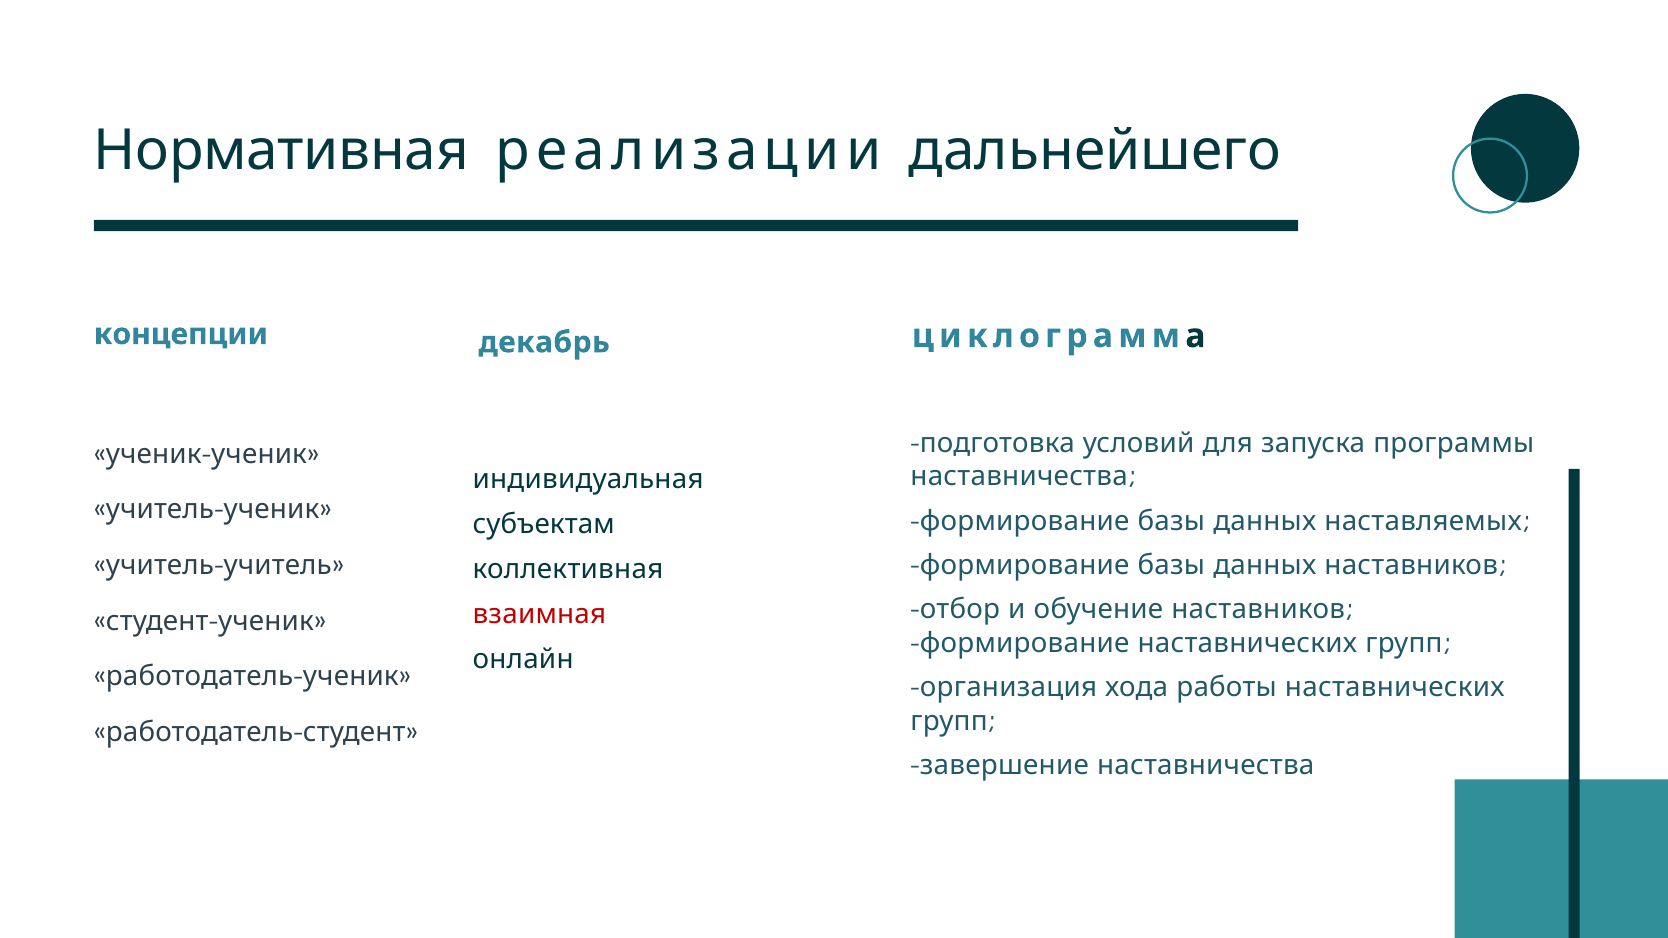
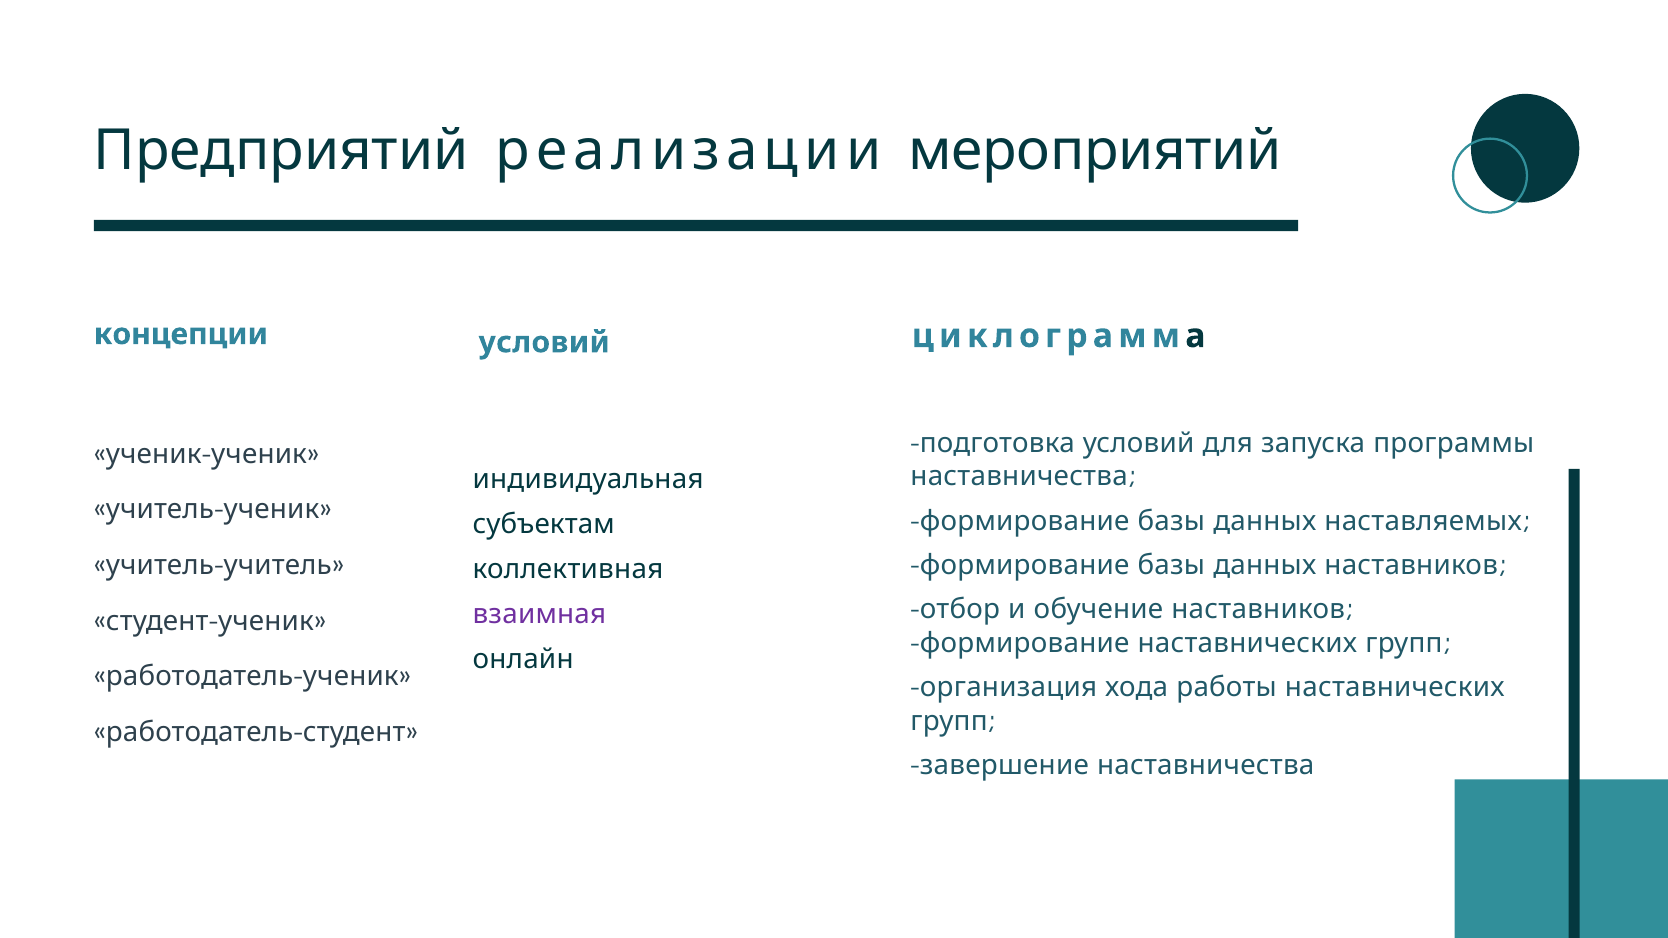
Нормативная: Нормативная -> Предприятий
дальнейшего: дальнейшего -> мероприятий
декабрь at (544, 342): декабрь -> условий
взаимная colour: red -> purple
